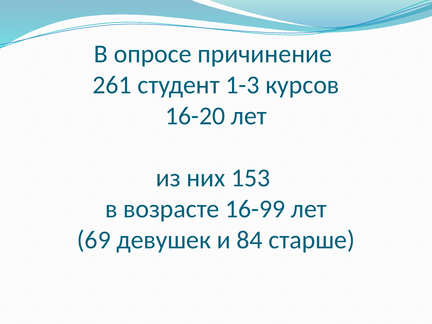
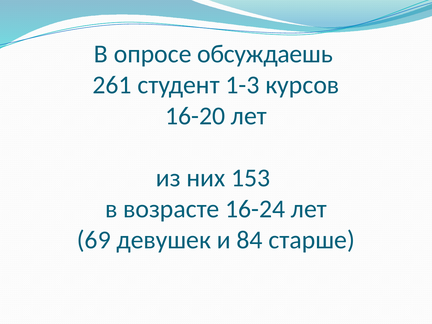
причинение: причинение -> обсуждаешь
16-99: 16-99 -> 16-24
